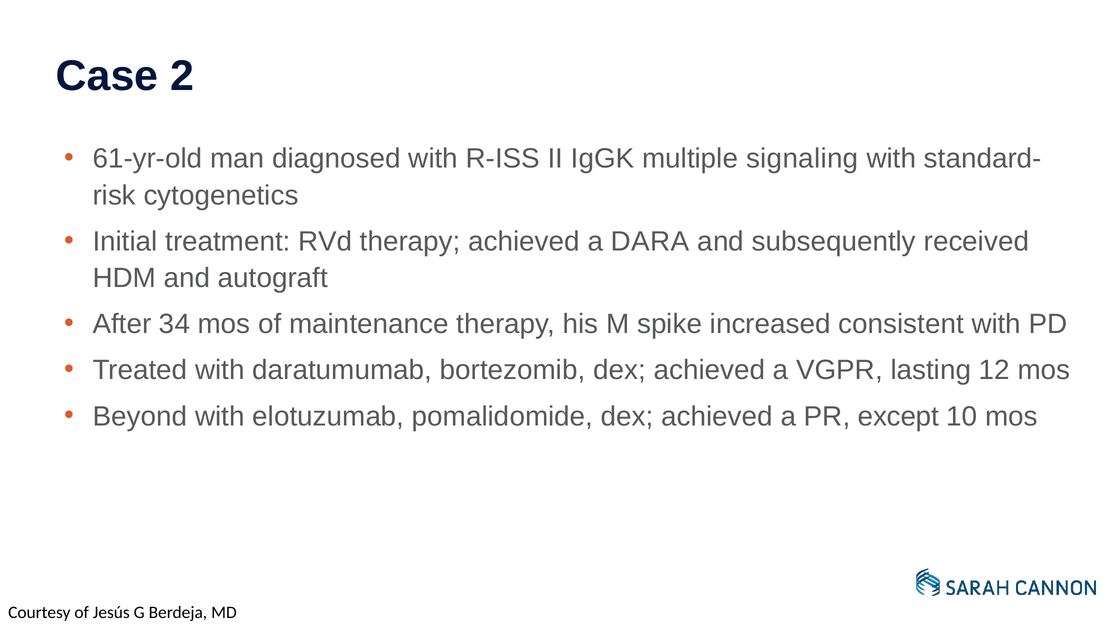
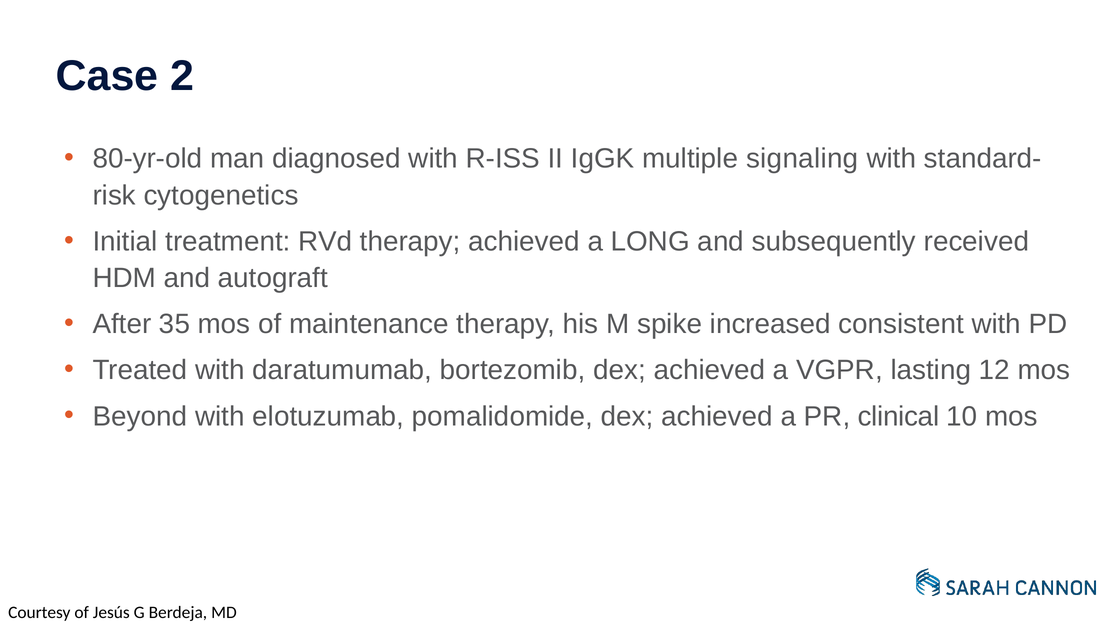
61-yr-old: 61-yr-old -> 80-yr-old
DARA: DARA -> LONG
34: 34 -> 35
except: except -> clinical
